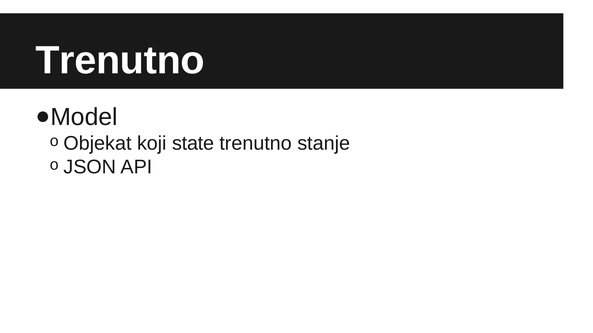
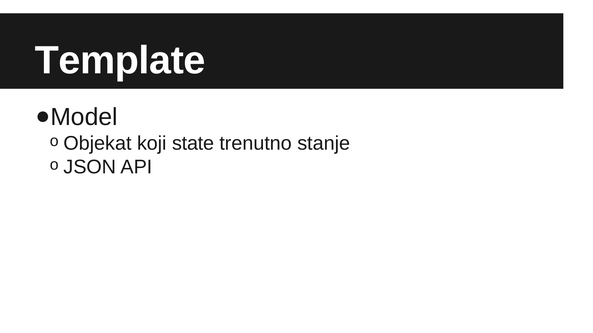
Trenutno at (120, 60): Trenutno -> Template
